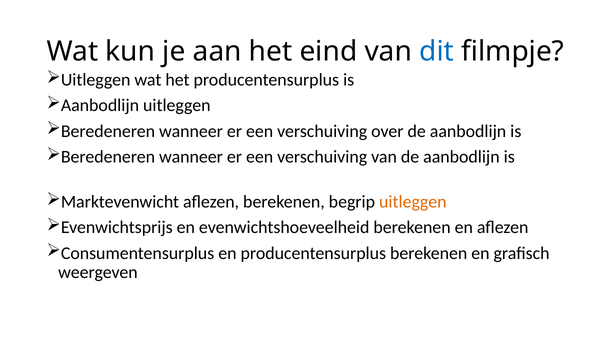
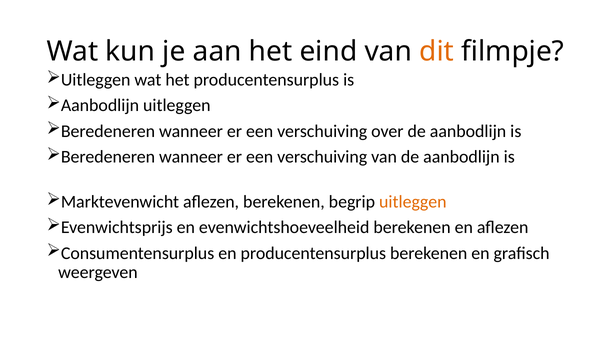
dit colour: blue -> orange
